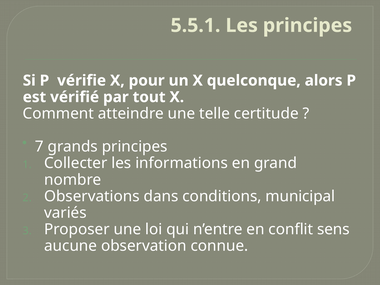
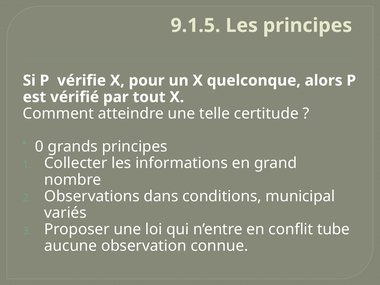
5.5.1: 5.5.1 -> 9.1.5
7: 7 -> 0
sens: sens -> tube
